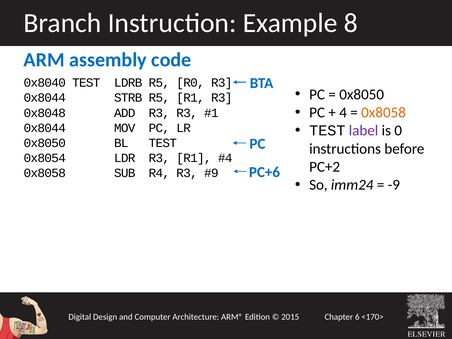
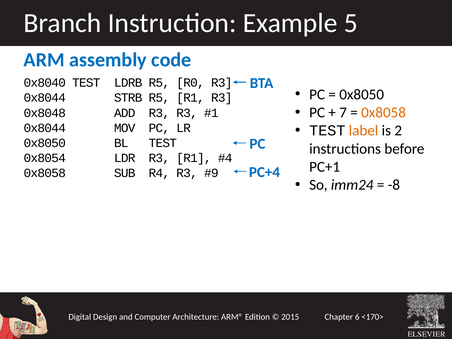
8: 8 -> 5
4: 4 -> 7
label colour: purple -> orange
0: 0 -> 2
PC+2: PC+2 -> PC+1
PC+6: PC+6 -> PC+4
-9: -9 -> -8
